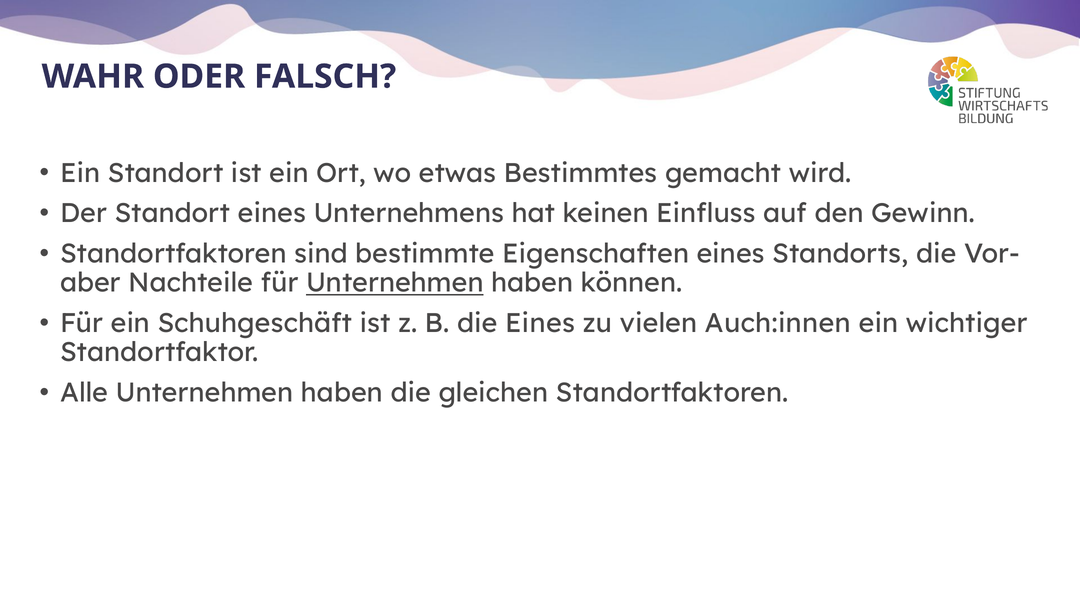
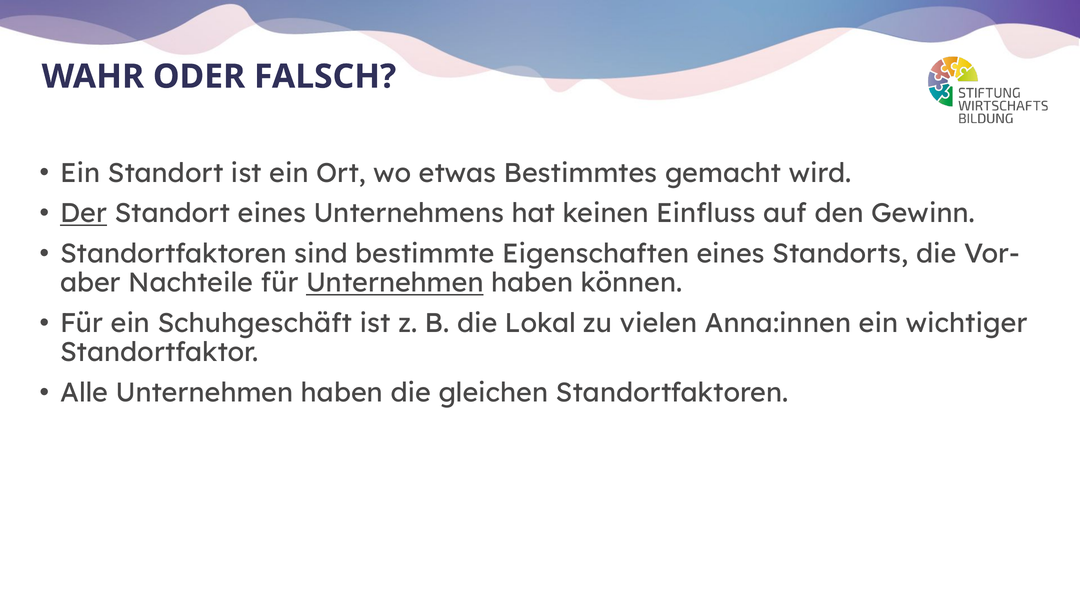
Der underline: none -> present
die Eines: Eines -> Lokal
Auch:innen: Auch:innen -> Anna:innen
